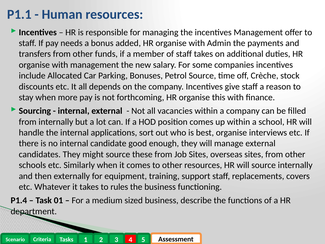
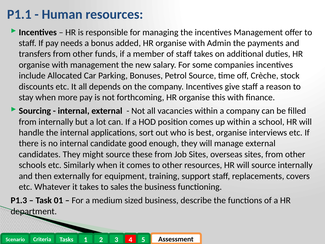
rules: rules -> sales
P1.4: P1.4 -> P1.3
